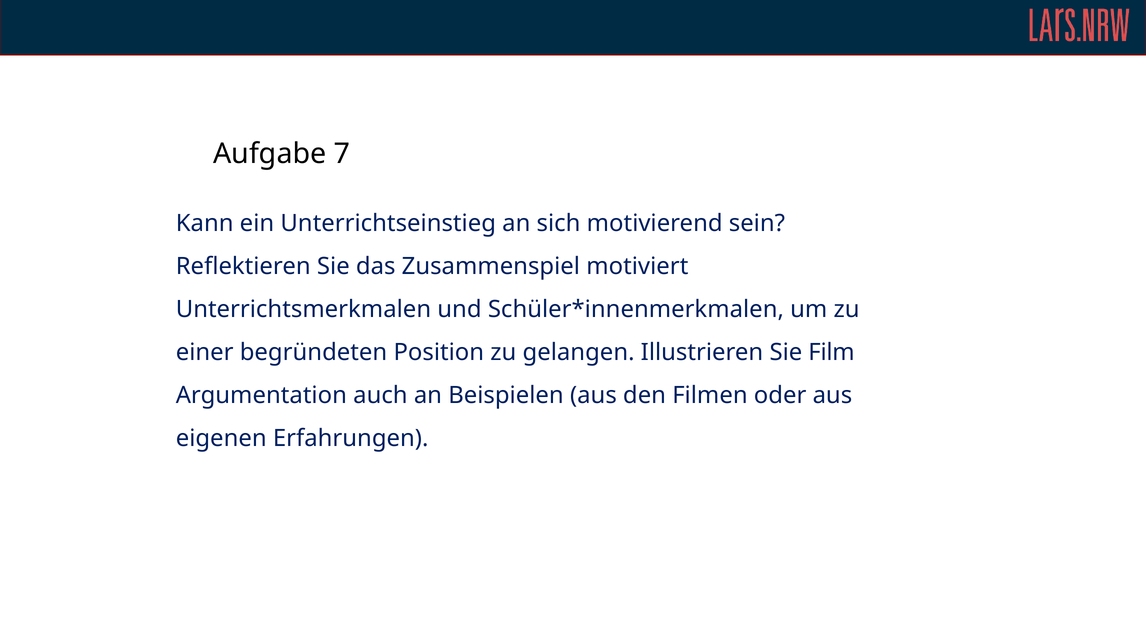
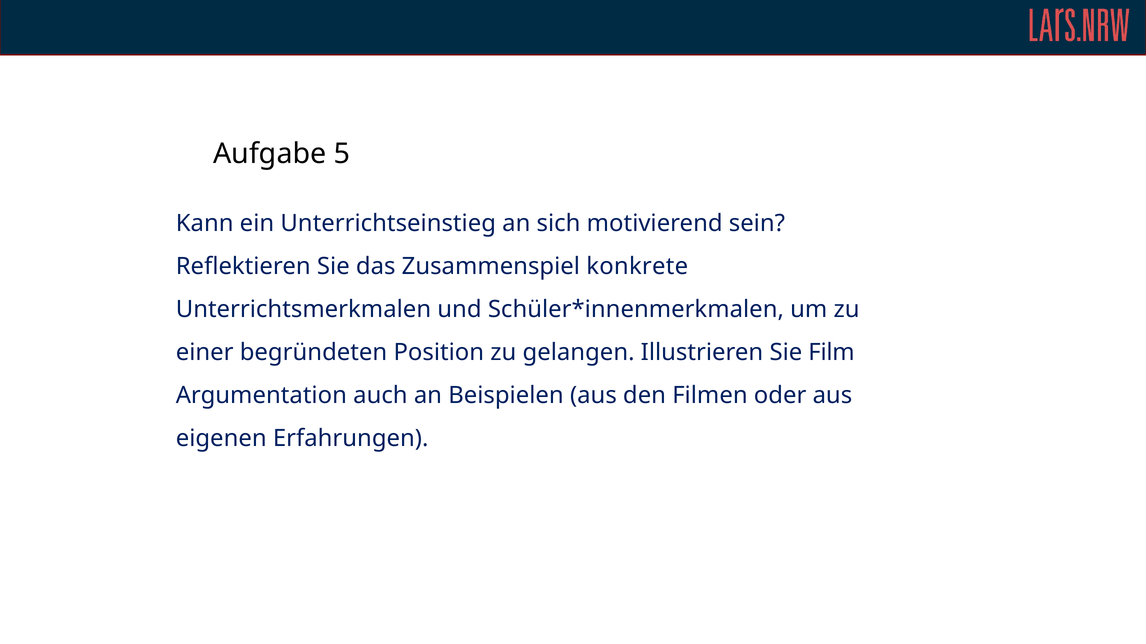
7: 7 -> 5
motiviert: motiviert -> konkrete
